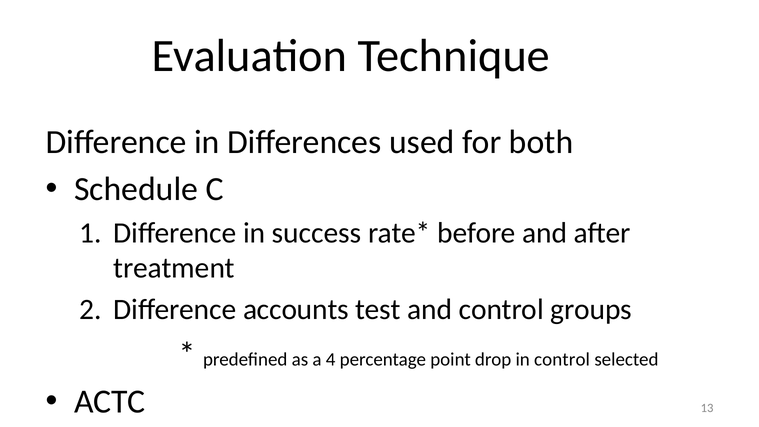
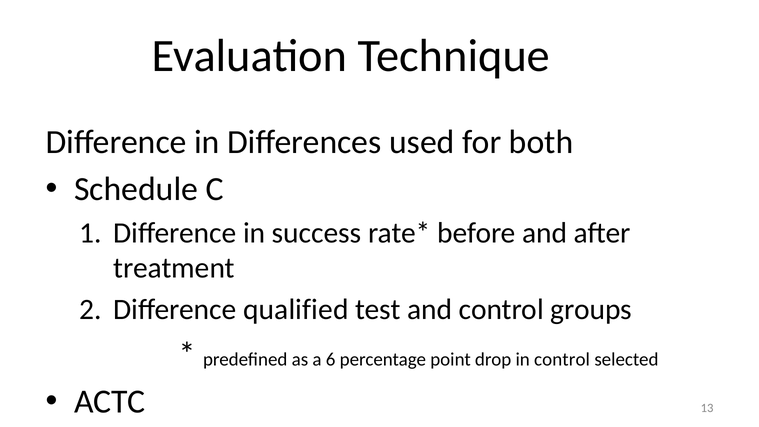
accounts: accounts -> qualified
4: 4 -> 6
